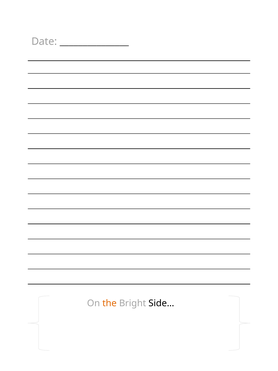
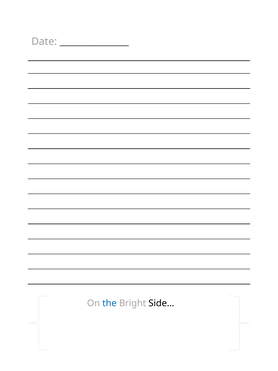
the colour: orange -> blue
